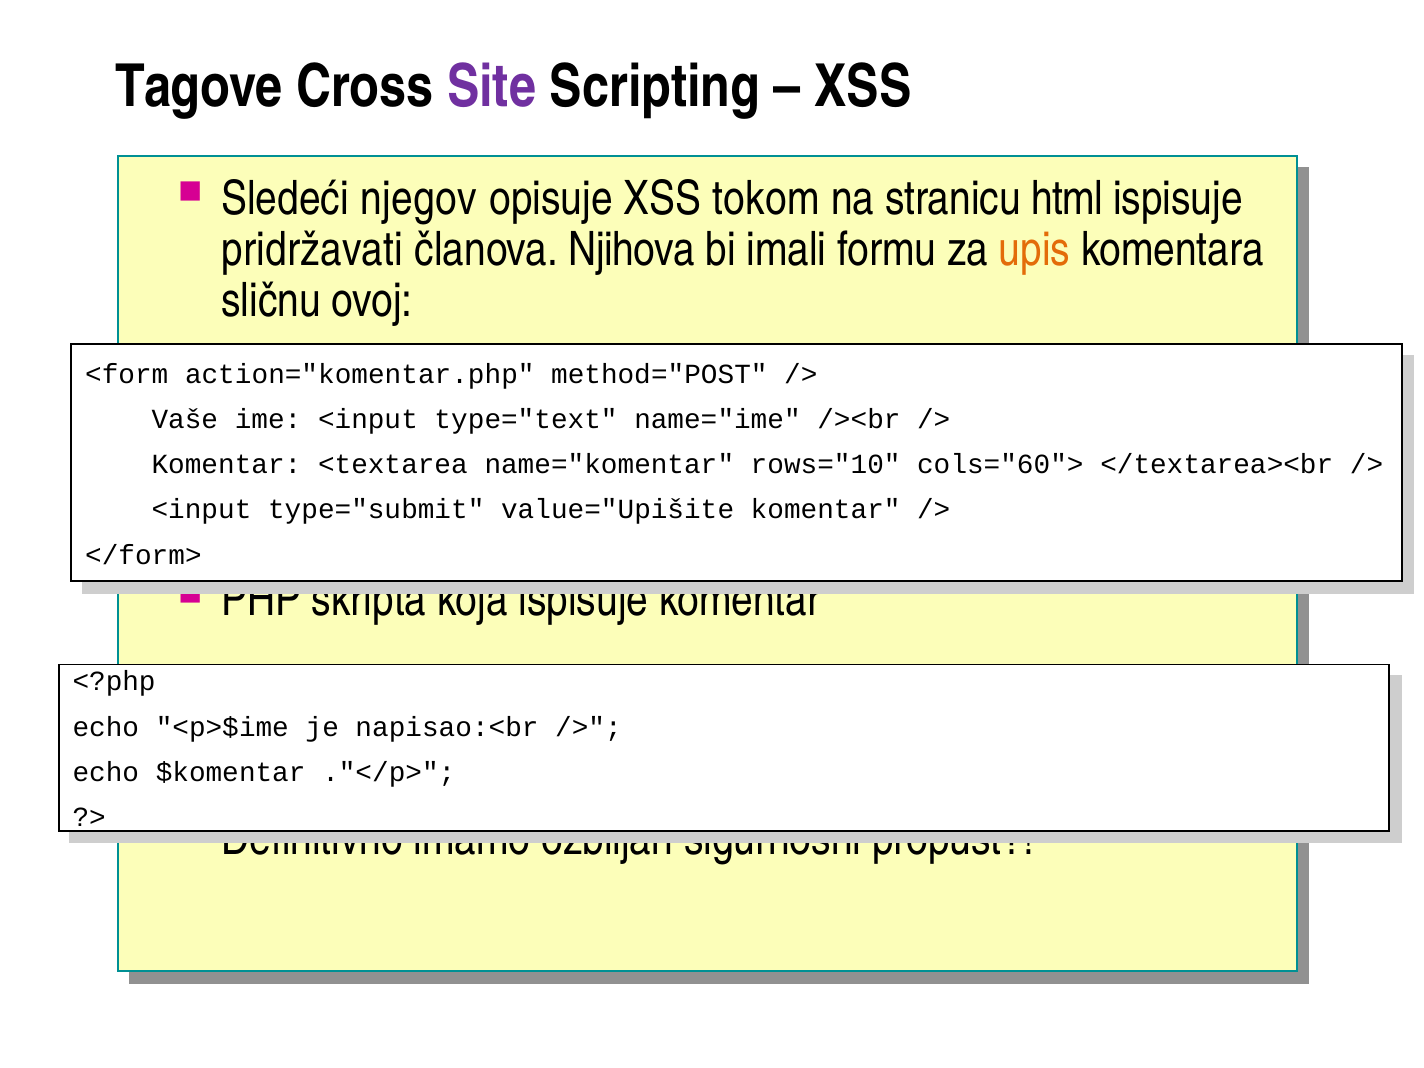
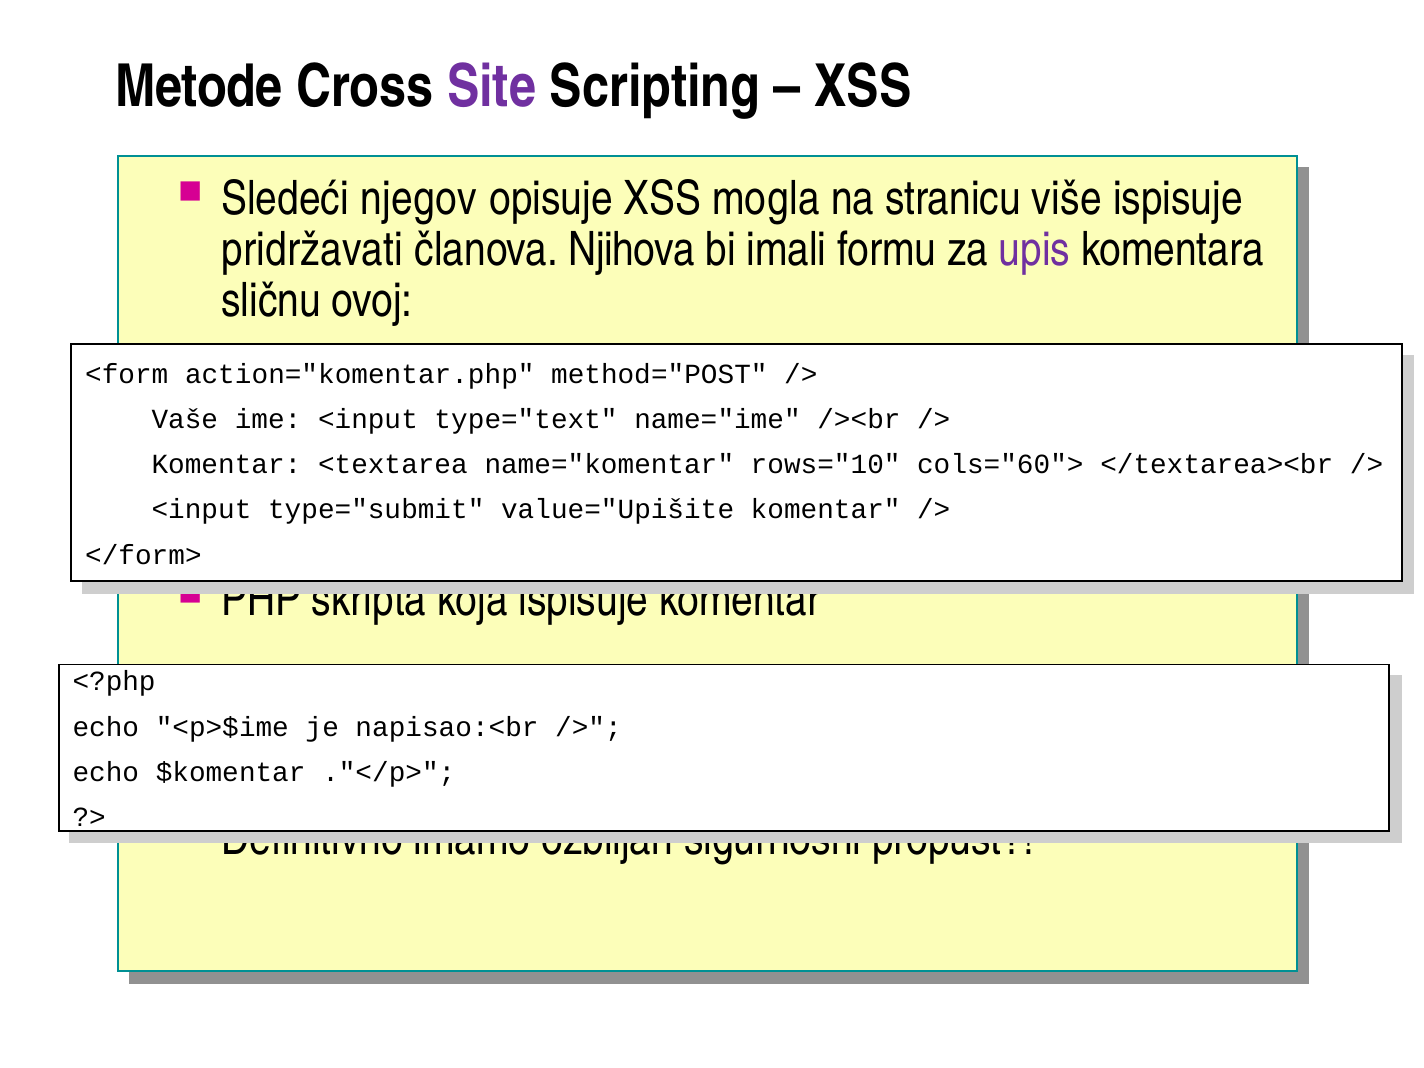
Tagove: Tagove -> Metode
tokom: tokom -> mogla
html: html -> više
upis colour: orange -> purple
